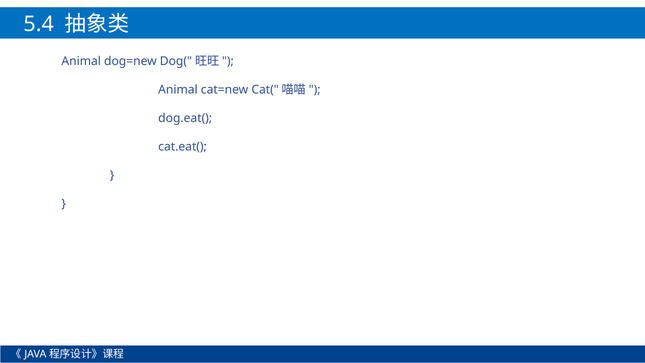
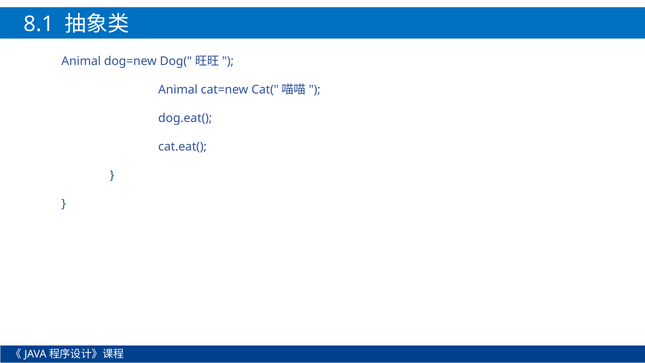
5.4: 5.4 -> 8.1
